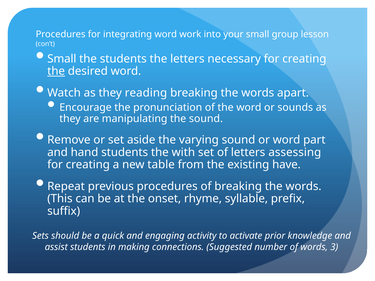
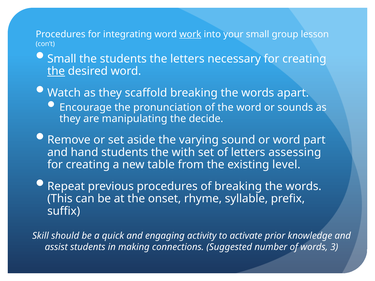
work underline: none -> present
reading: reading -> scaffold
the sound: sound -> decide
have: have -> level
Sets: Sets -> Skill
